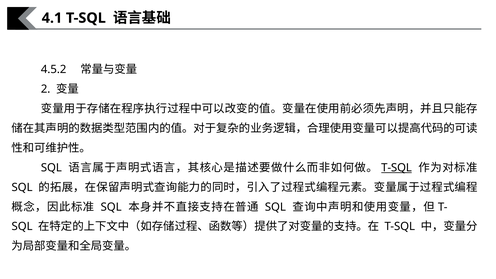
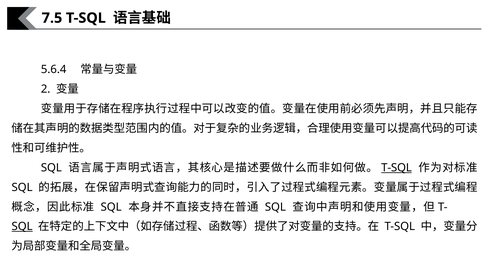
4.1: 4.1 -> 7.5
4.5.2: 4.5.2 -> 5.6.4
SQL at (22, 227) underline: none -> present
